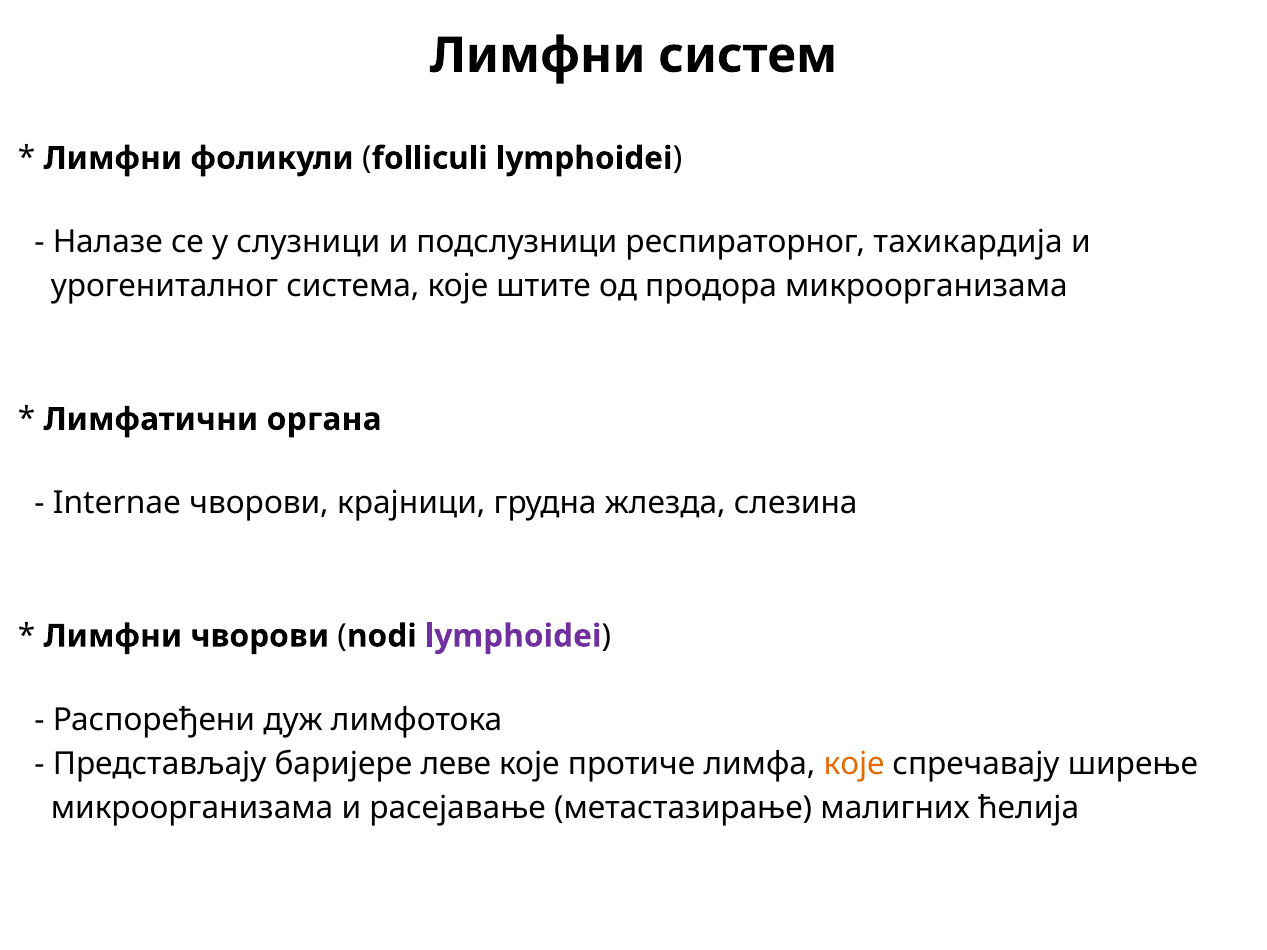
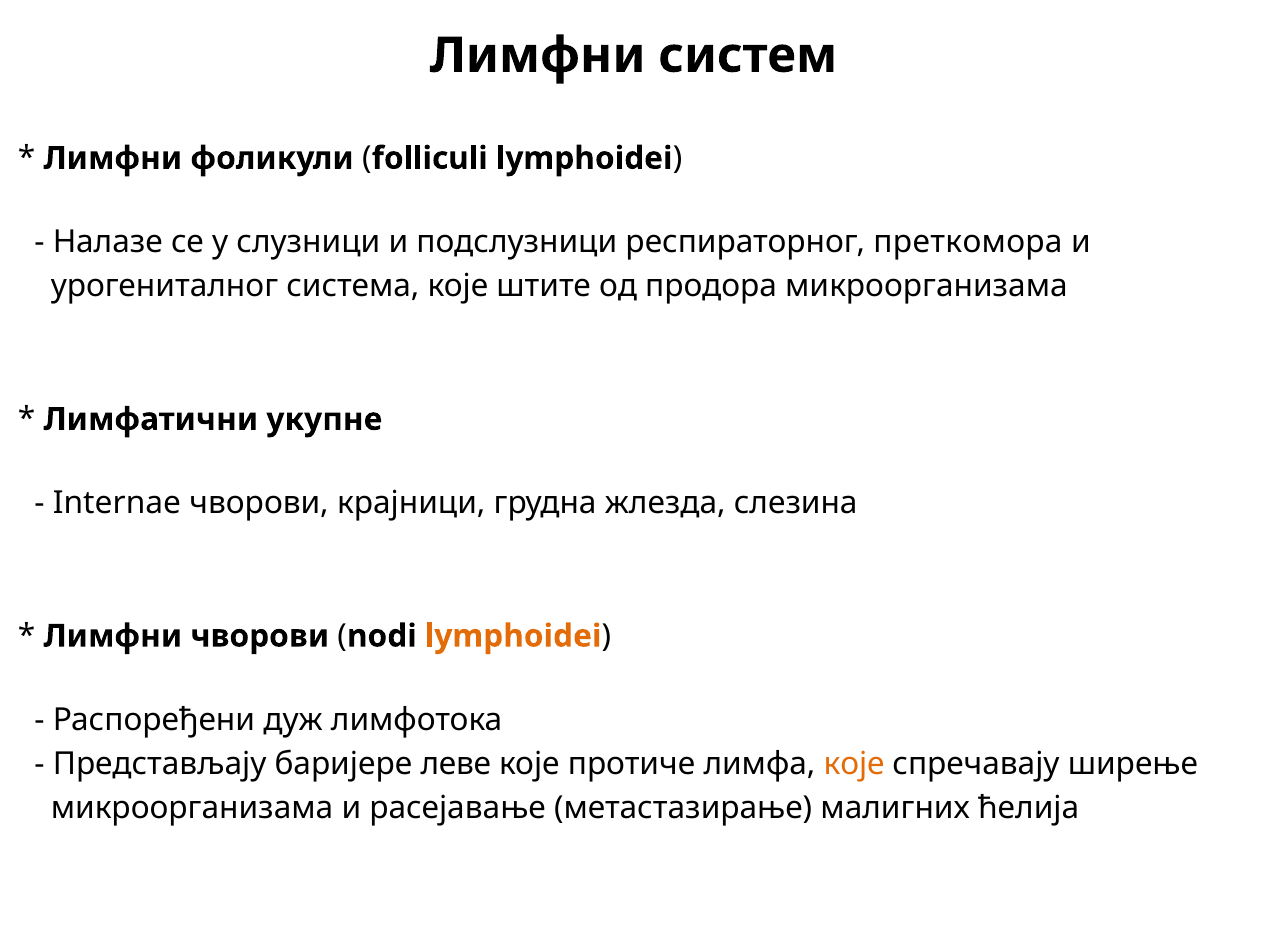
тахикардија: тахикардија -> преткомора
органа: органа -> укупне
lymphoidei at (513, 636) colour: purple -> orange
